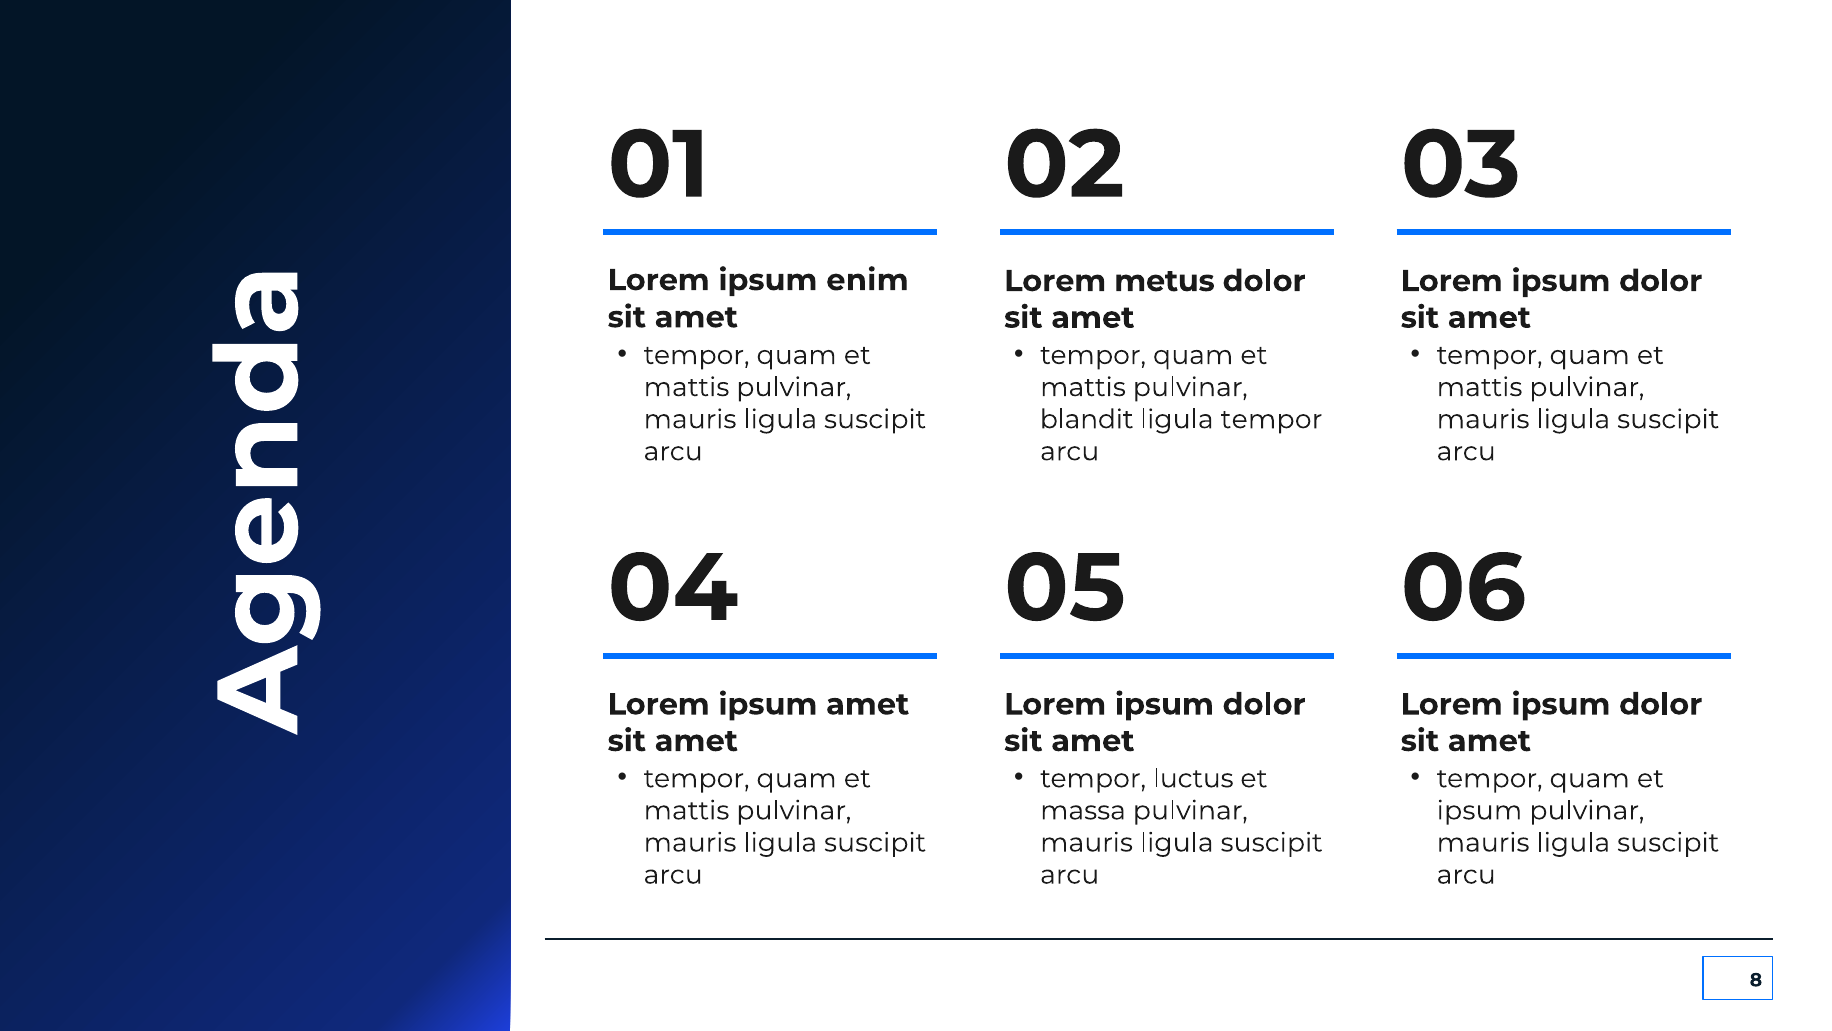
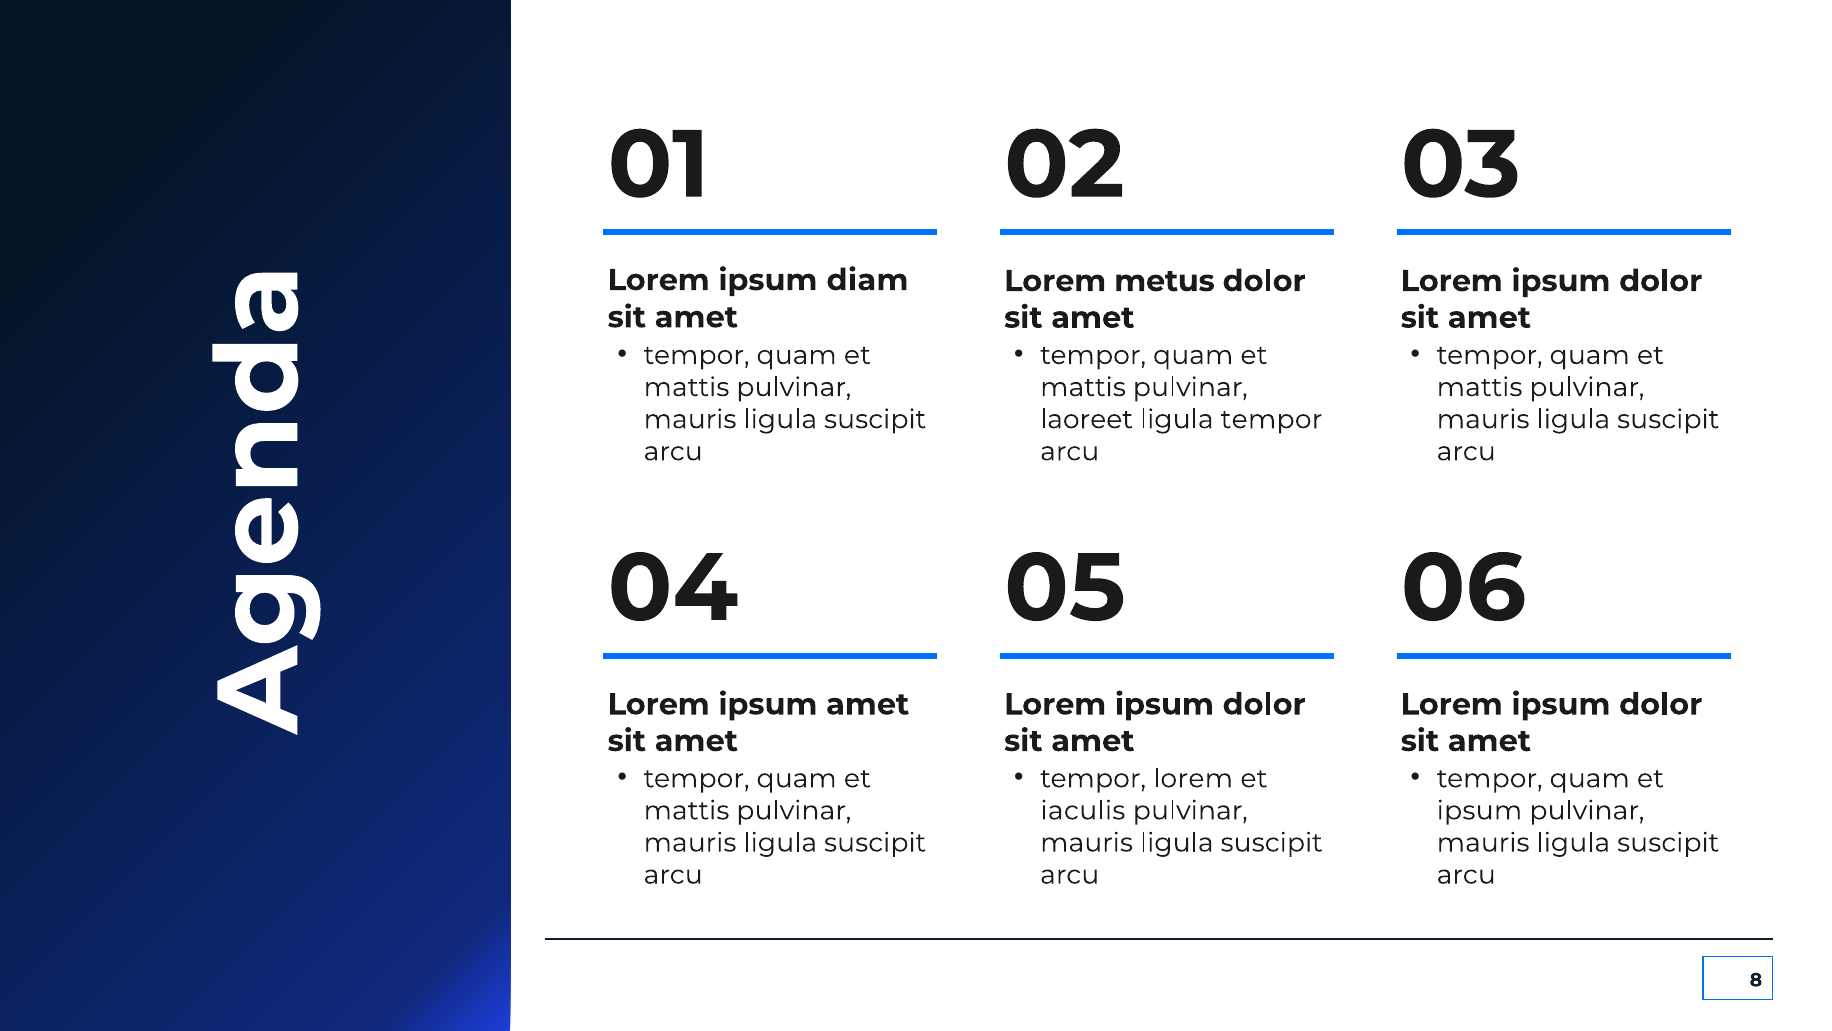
enim: enim -> diam
blandit: blandit -> laoreet
luctus: luctus -> lorem
massa: massa -> iaculis
